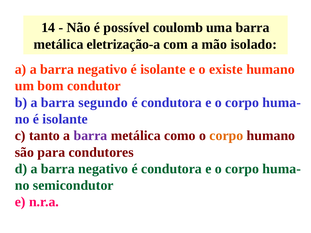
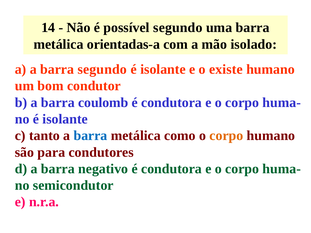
possível coulomb: coulomb -> segundo
eletrização-a: eletrização-a -> orientadas-a
a a barra negativo: negativo -> segundo
segundo: segundo -> coulomb
barra at (90, 136) colour: purple -> blue
